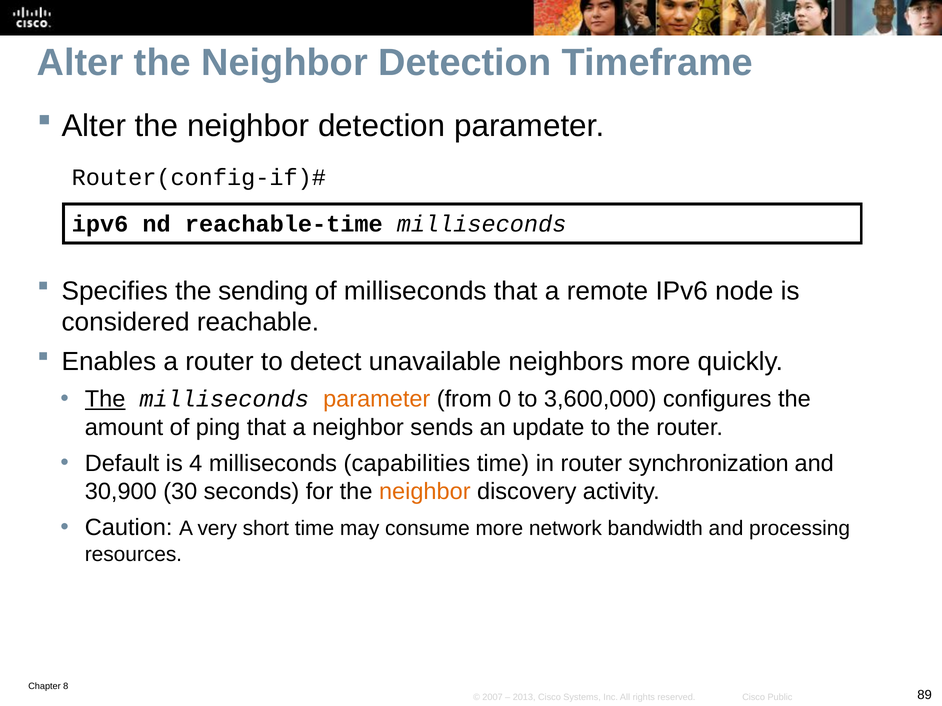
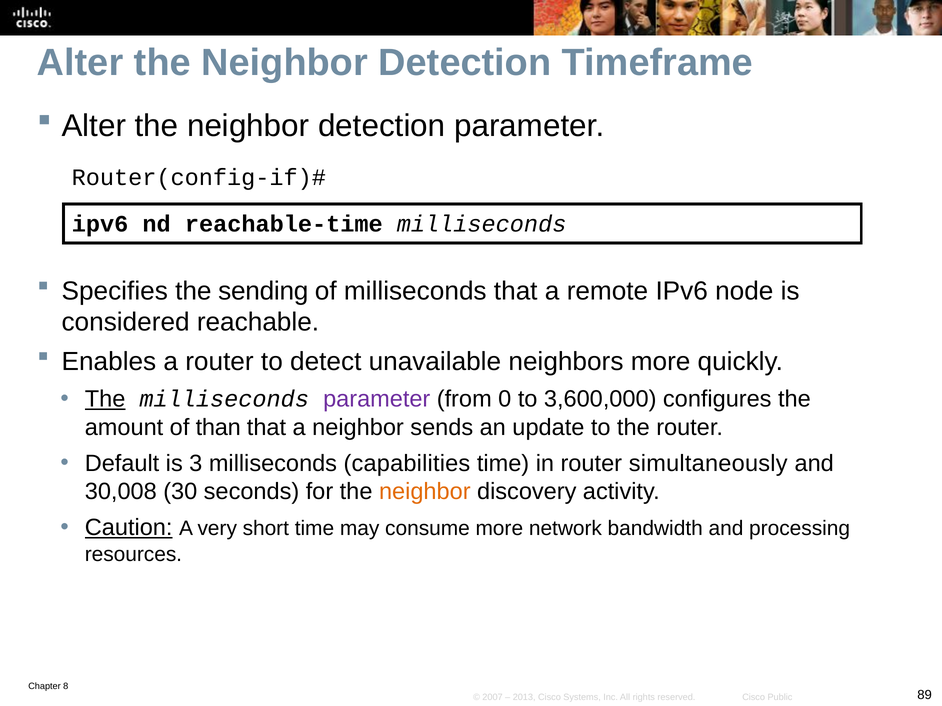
parameter at (377, 399) colour: orange -> purple
ping: ping -> than
4: 4 -> 3
synchronization: synchronization -> simultaneously
30,900: 30,900 -> 30,008
Caution underline: none -> present
